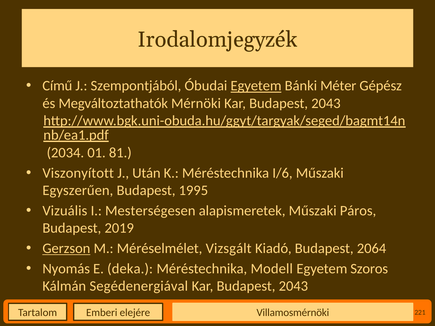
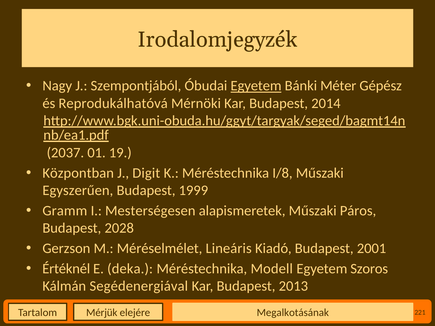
Című: Című -> Nagy
Megváltoztathatók: Megváltoztathatók -> Reprodukálhatóvá
Mérnöki Kar Budapest 2043: 2043 -> 2014
2034: 2034 -> 2037
81: 81 -> 19
Viszonyított: Viszonyított -> Központban
Után: Után -> Digit
I/6: I/6 -> I/8
1995: 1995 -> 1999
Vizuális: Vizuális -> Gramm
2019: 2019 -> 2028
Gerzson underline: present -> none
Vizsgált: Vizsgált -> Lineáris
2064: 2064 -> 2001
Nyomás: Nyomás -> Értéknél
2043 at (293, 286): 2043 -> 2013
Emberi: Emberi -> Mérjük
Villamosmérnöki: Villamosmérnöki -> Megalkotásának
